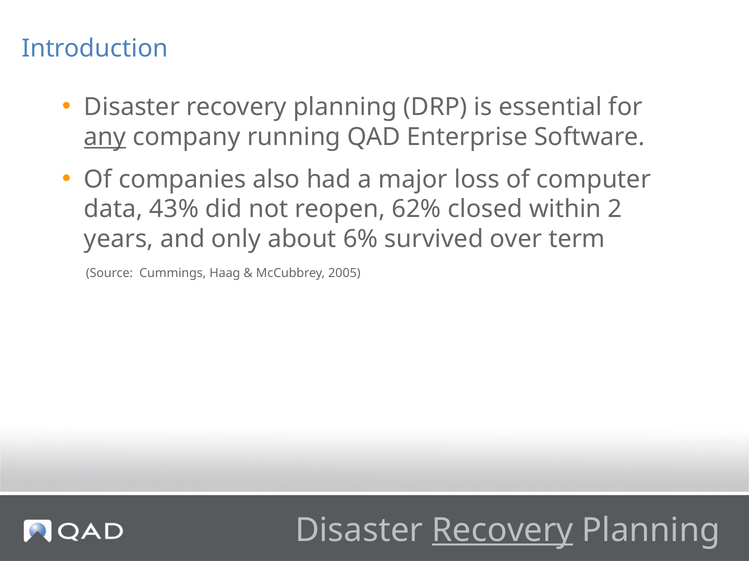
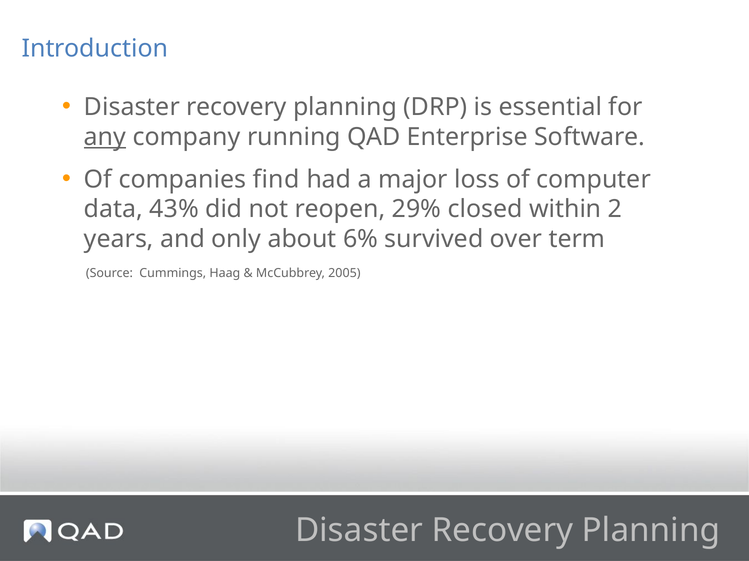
also: also -> find
62%: 62% -> 29%
Recovery at (503, 531) underline: present -> none
